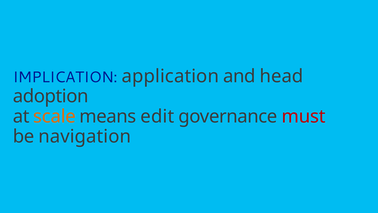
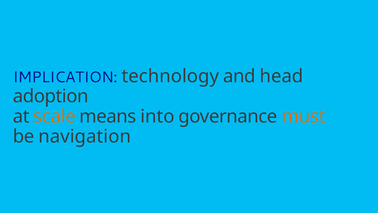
application: application -> technology
edit: edit -> into
must colour: red -> orange
